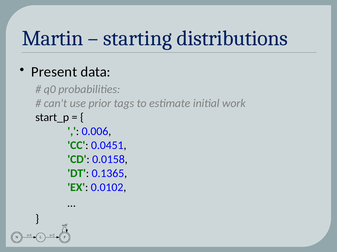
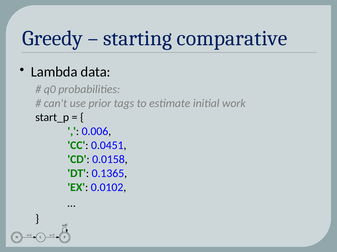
Martin: Martin -> Greedy
distributions: distributions -> comparative
Present: Present -> Lambda
